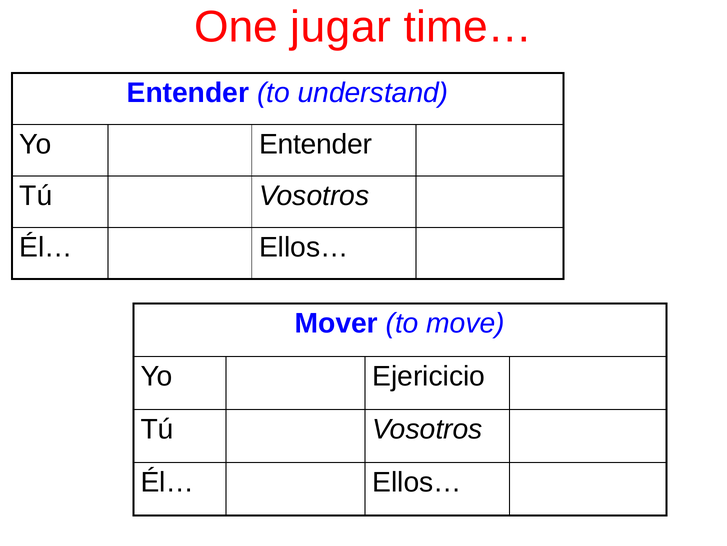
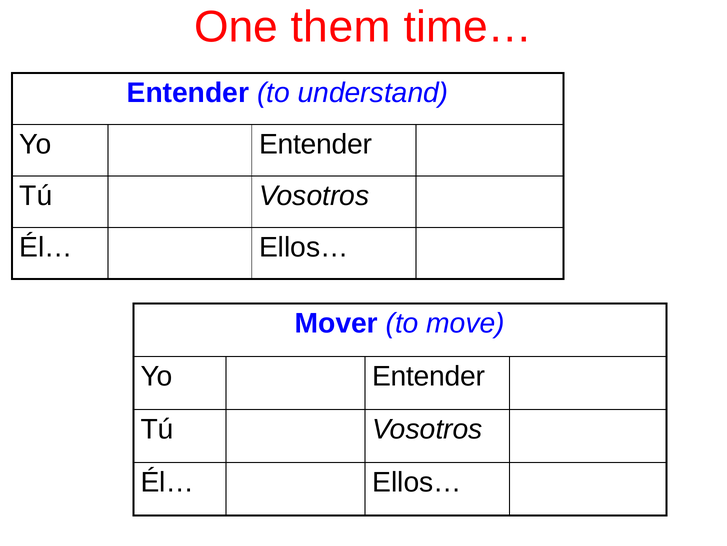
jugar: jugar -> them
Ejericicio at (429, 376): Ejericicio -> Entender
